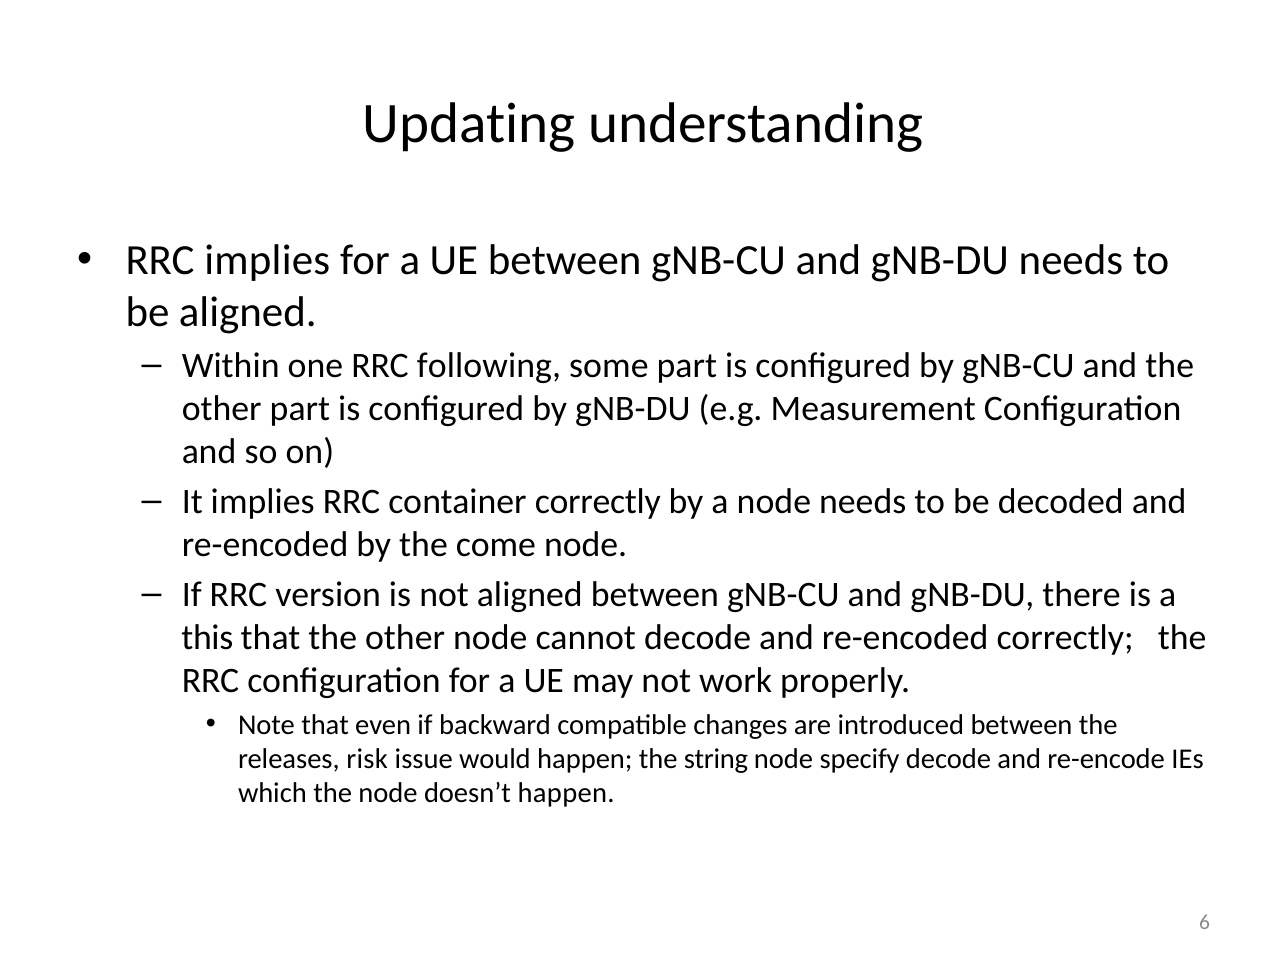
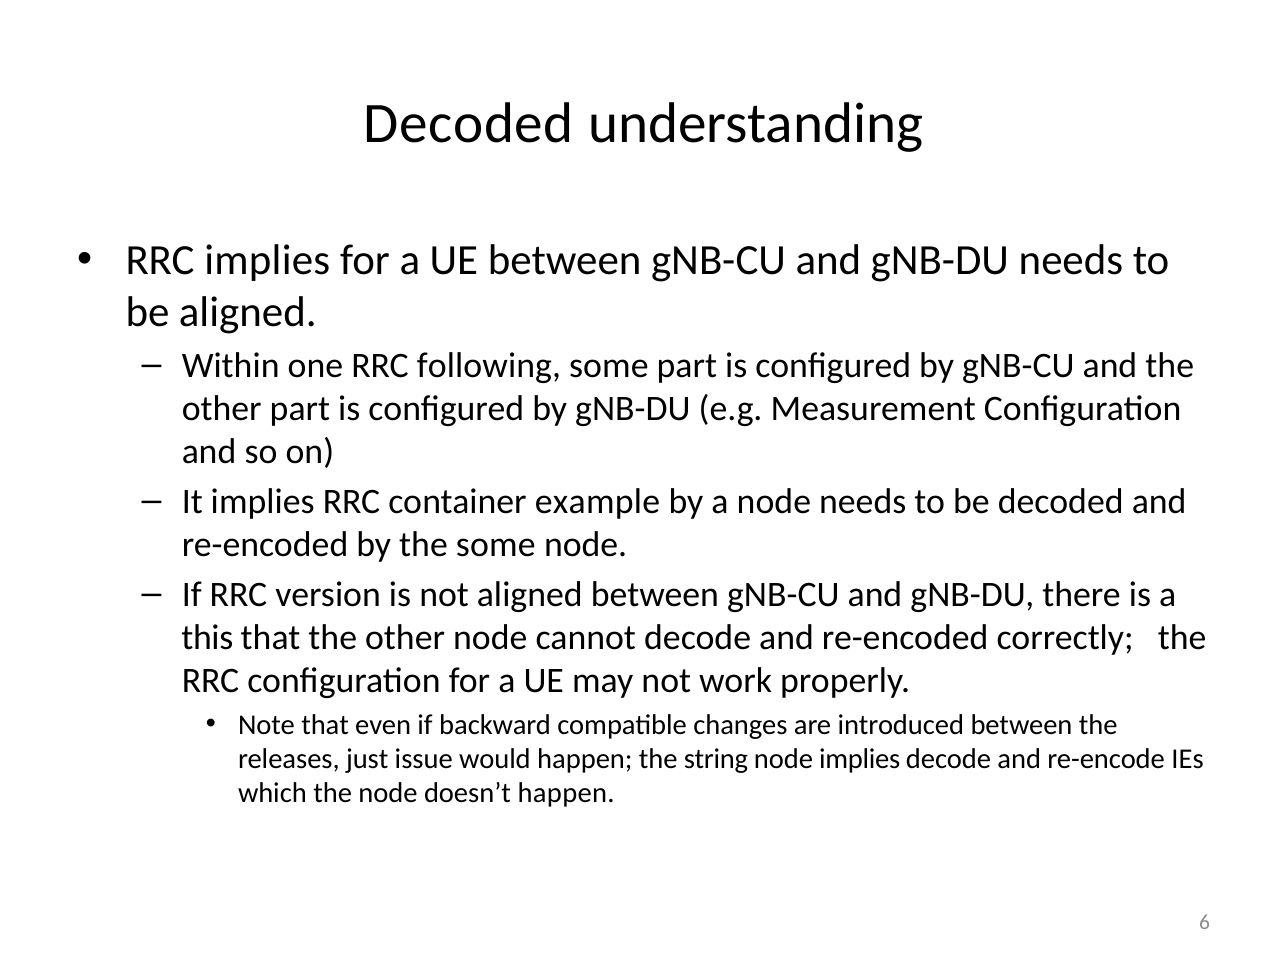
Updating at (469, 123): Updating -> Decoded
container correctly: correctly -> example
the come: come -> some
risk: risk -> just
node specify: specify -> implies
